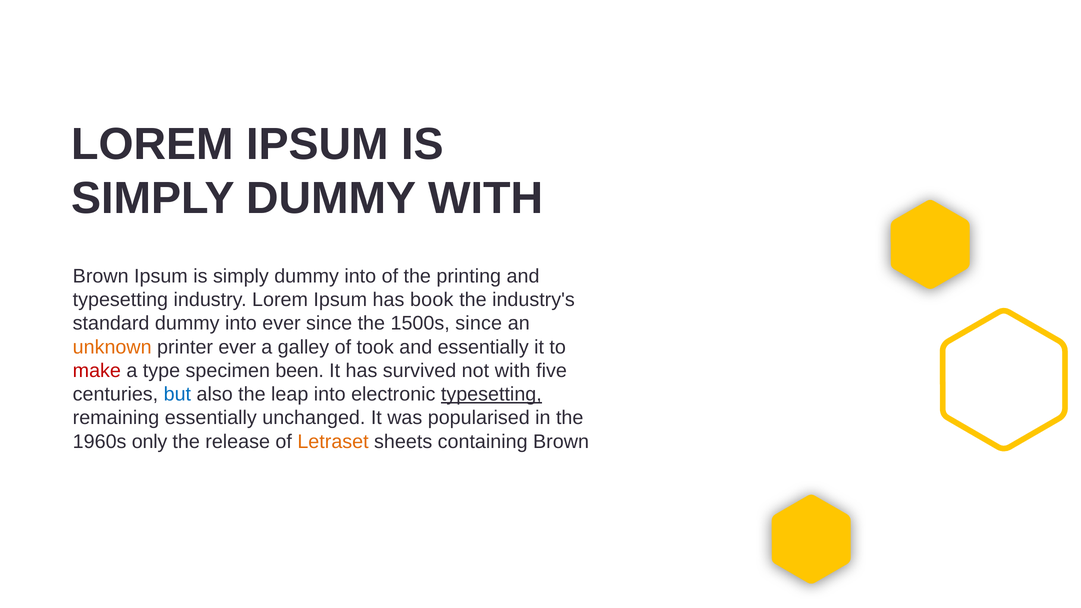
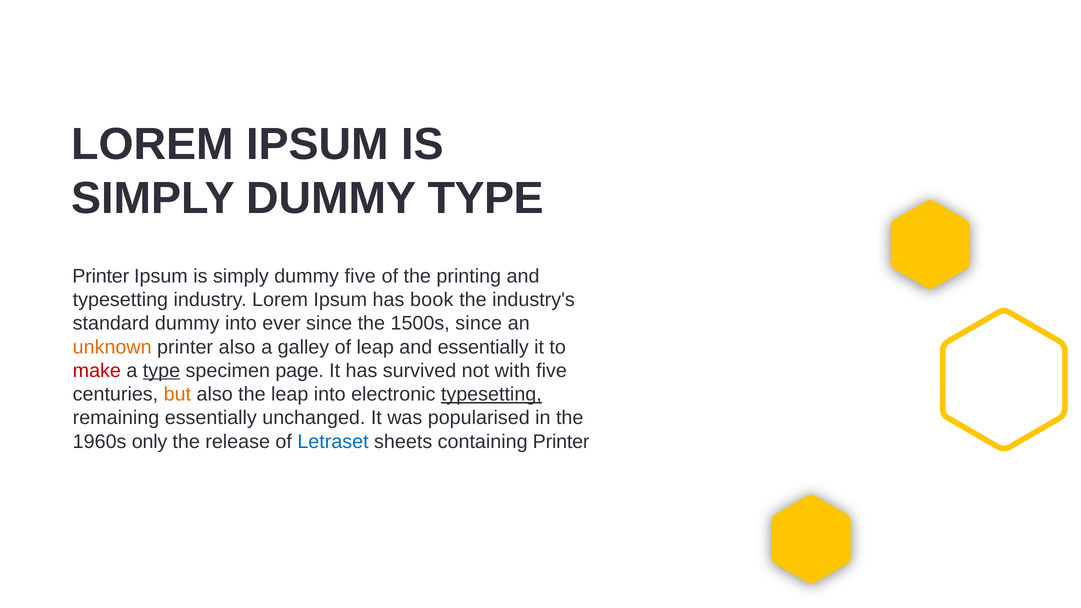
DUMMY WITH: WITH -> TYPE
Brown at (101, 276): Brown -> Printer
simply dummy into: into -> five
printer ever: ever -> also
of took: took -> leap
type at (161, 371) underline: none -> present
been: been -> page
but colour: blue -> orange
Letraset colour: orange -> blue
containing Brown: Brown -> Printer
